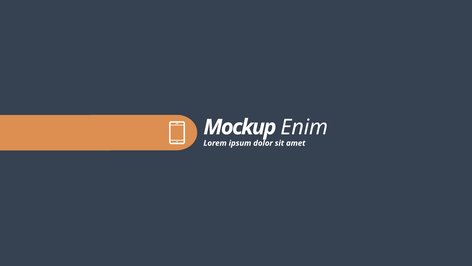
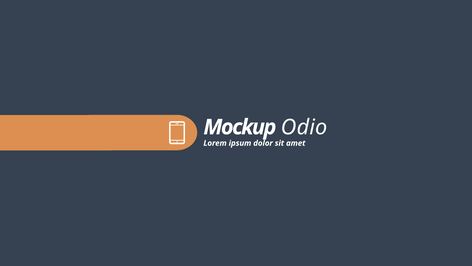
Enim: Enim -> Odio
